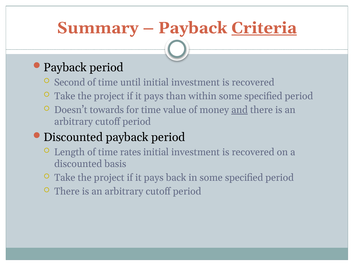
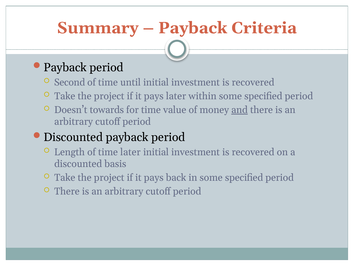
Criteria underline: present -> none
pays than: than -> later
time rates: rates -> later
